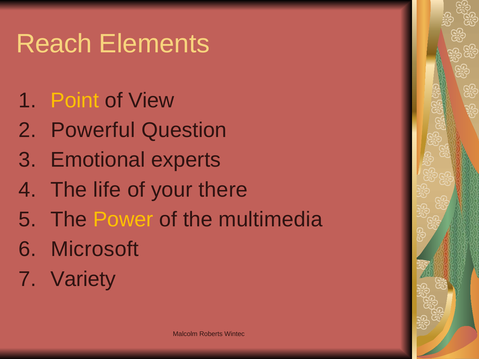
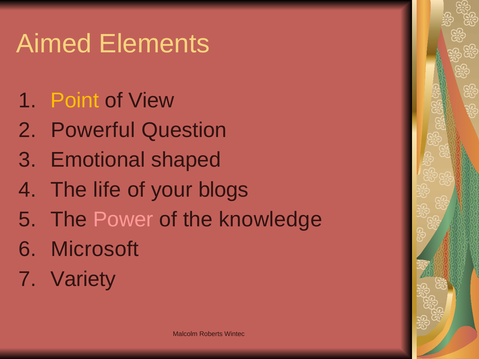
Reach: Reach -> Aimed
experts: experts -> shaped
there: there -> blogs
Power colour: yellow -> pink
multimedia: multimedia -> knowledge
